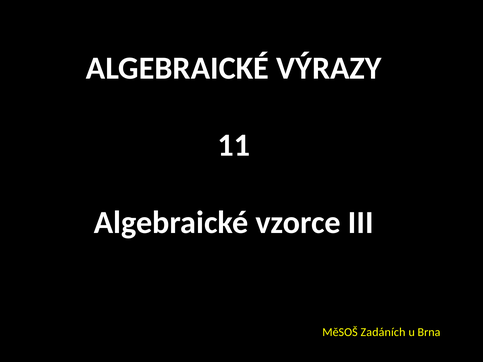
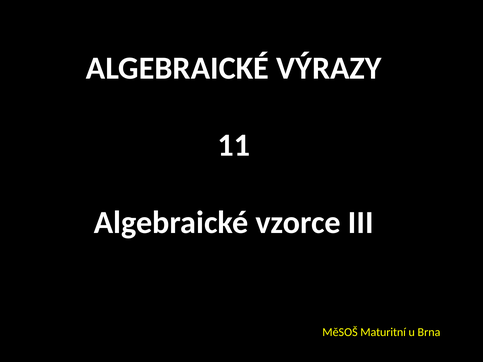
Zadáních: Zadáních -> Maturitní
